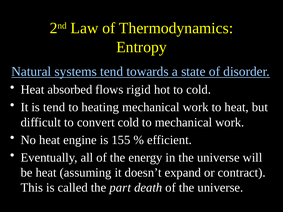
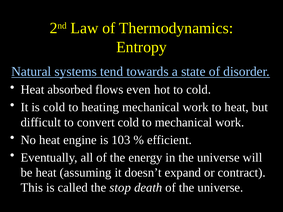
rigid: rigid -> even
is tend: tend -> cold
155: 155 -> 103
part: part -> stop
